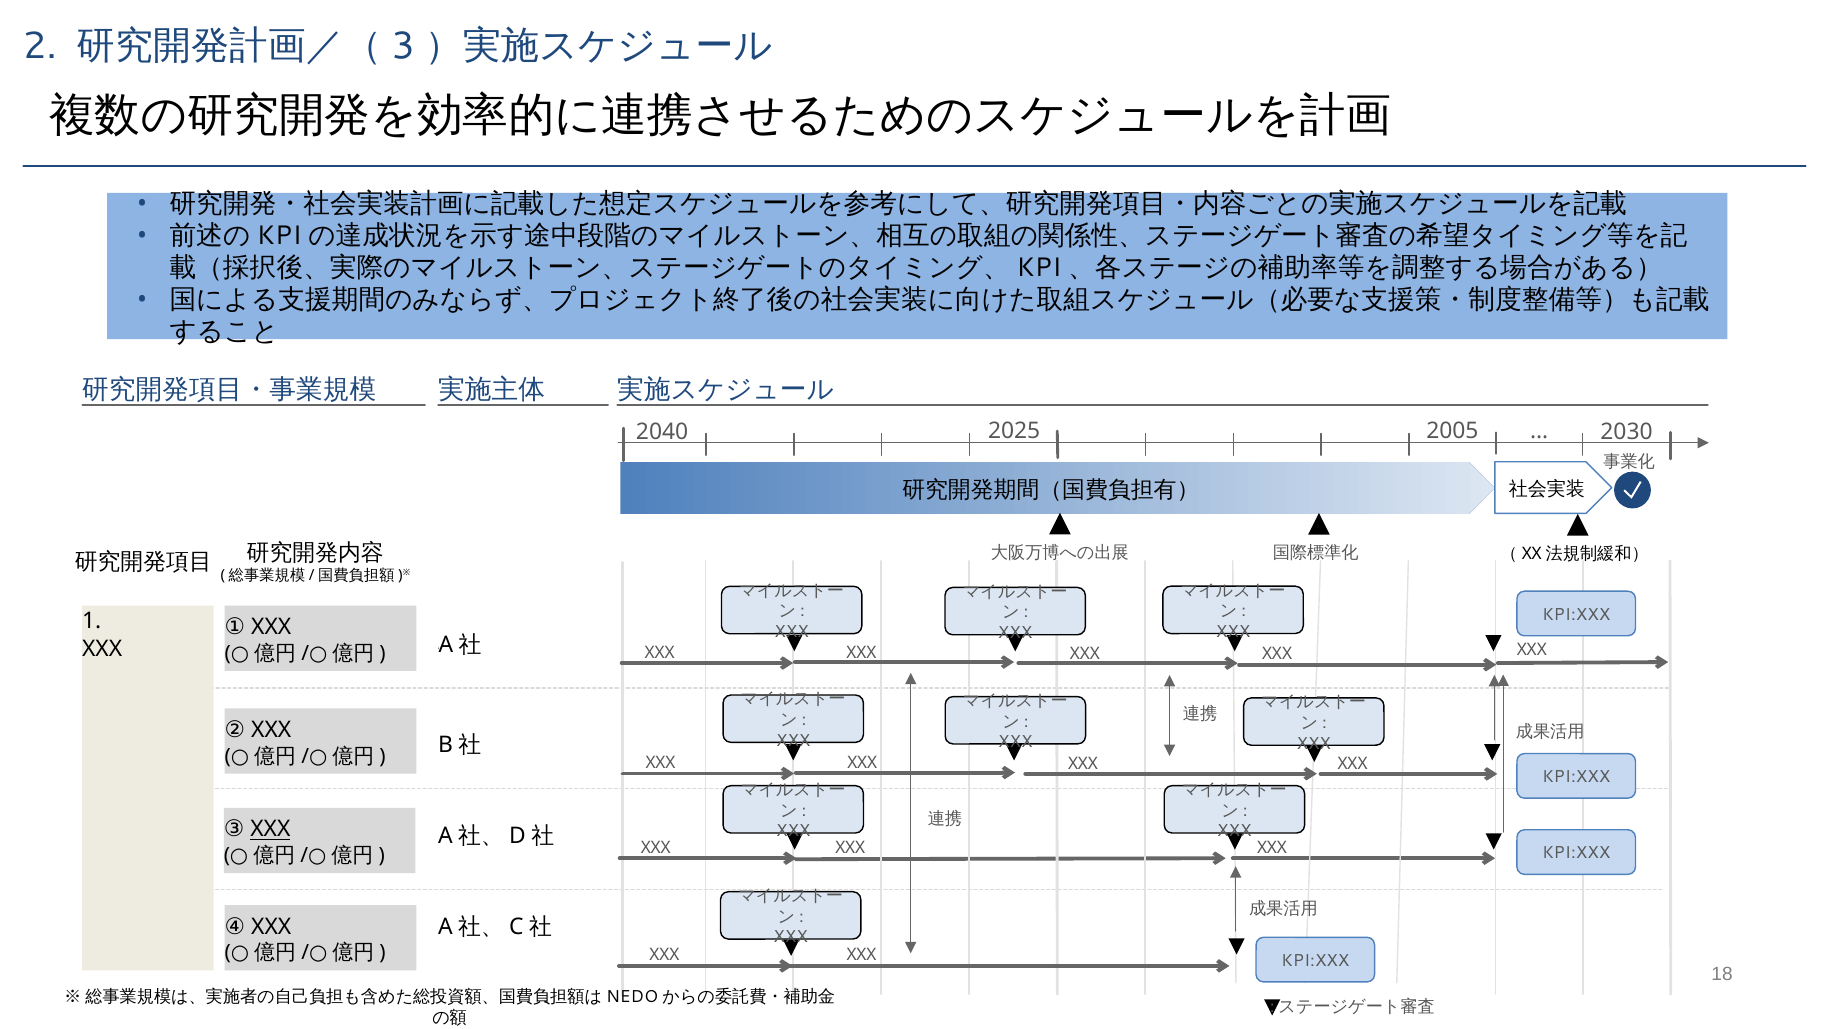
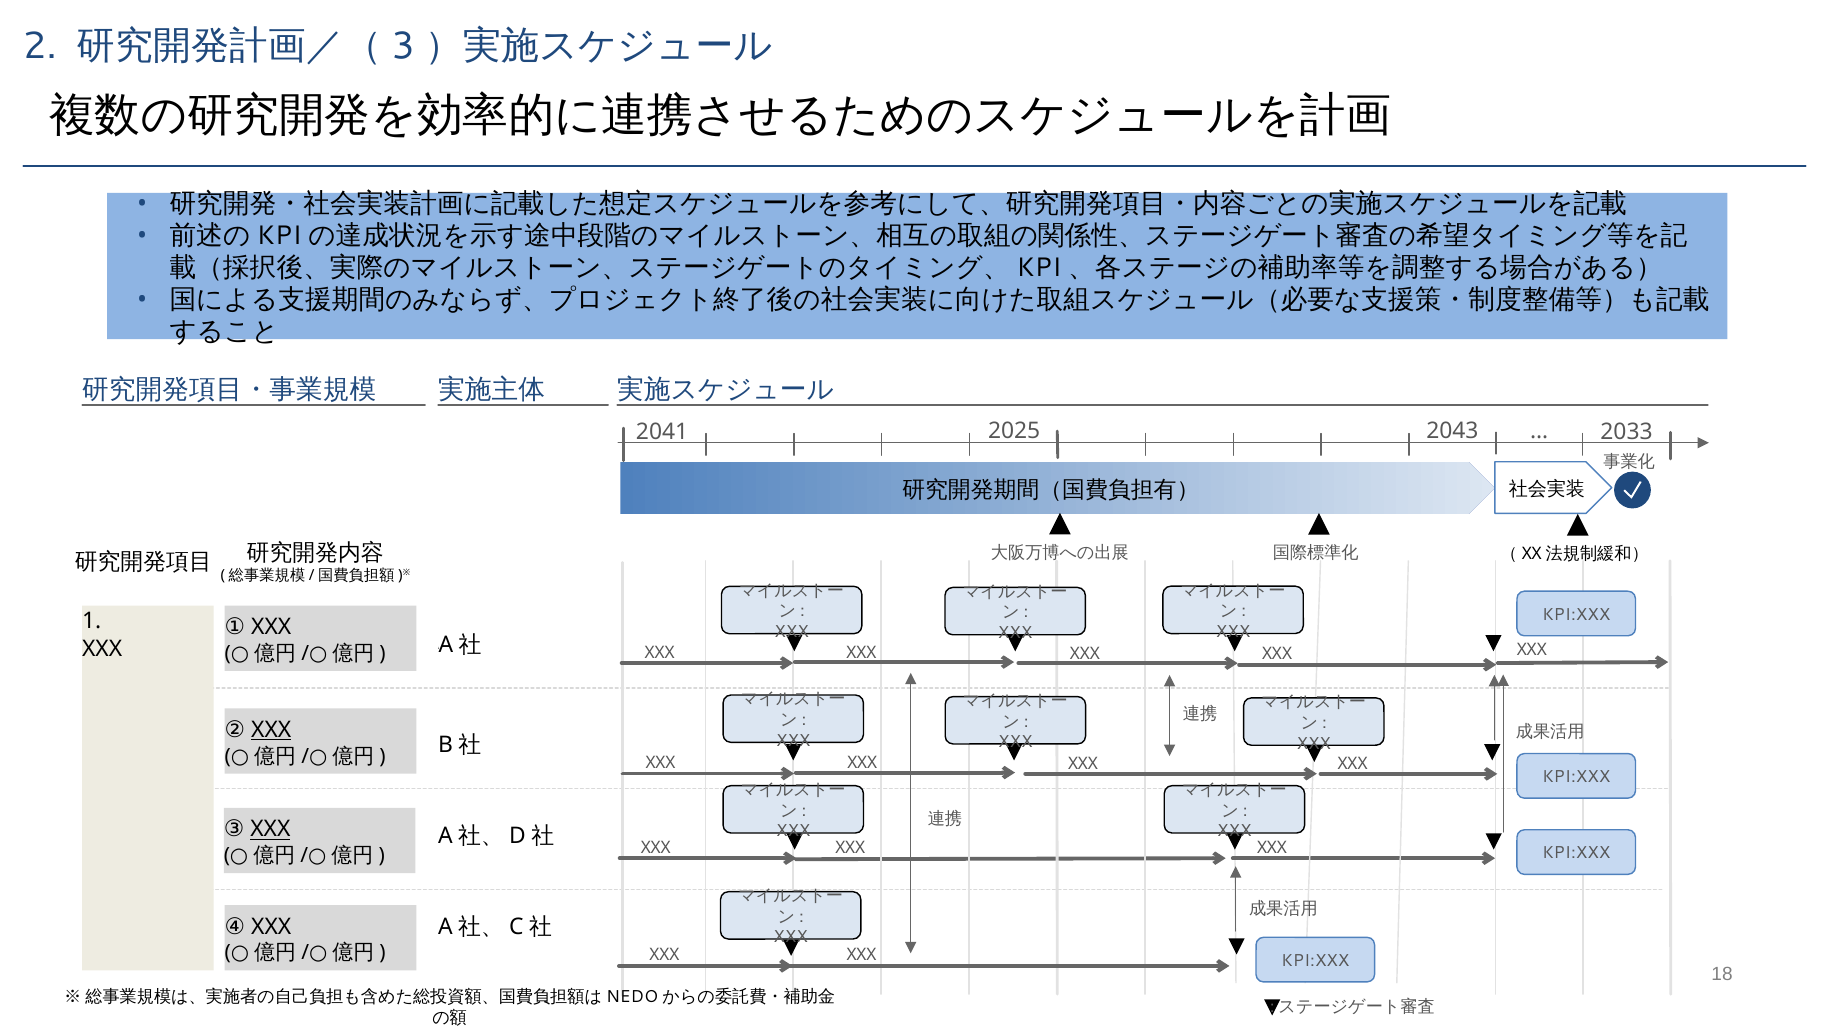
2040: 2040 -> 2041
2005: 2005 -> 2043
2030: 2030 -> 2033
XXX at (271, 730) underline: none -> present
